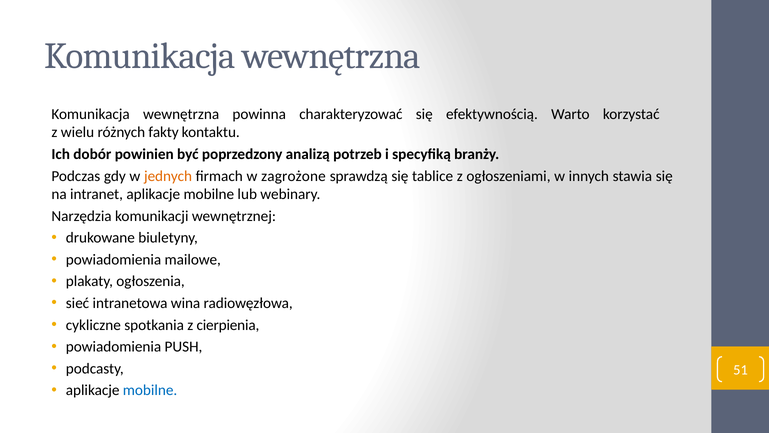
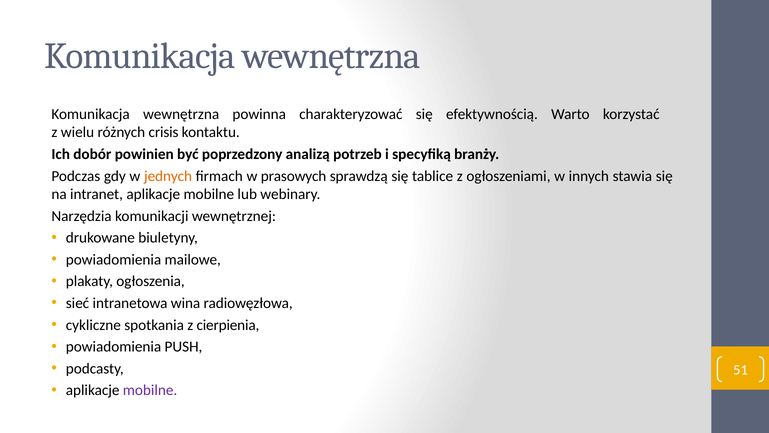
fakty: fakty -> crisis
zagrożone: zagrożone -> prasowych
mobilne at (150, 390) colour: blue -> purple
